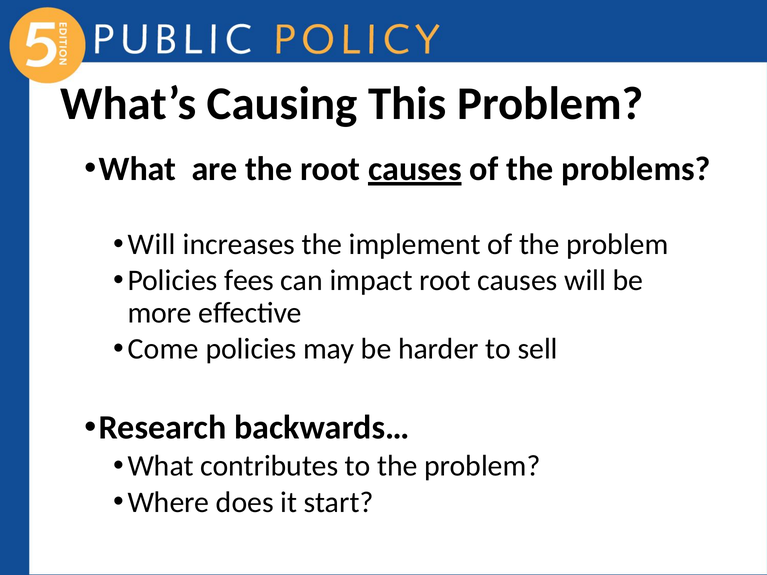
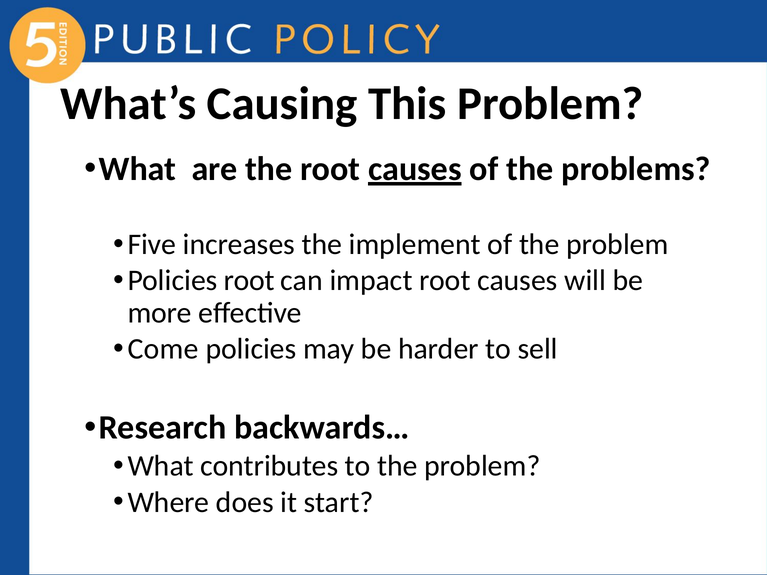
Will at (152, 244): Will -> Five
Policies fees: fees -> root
